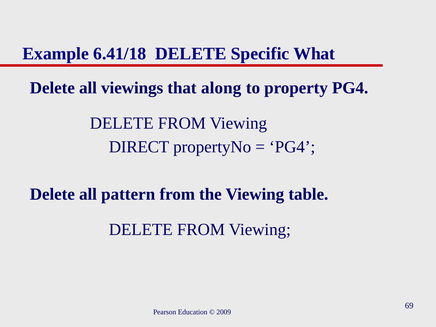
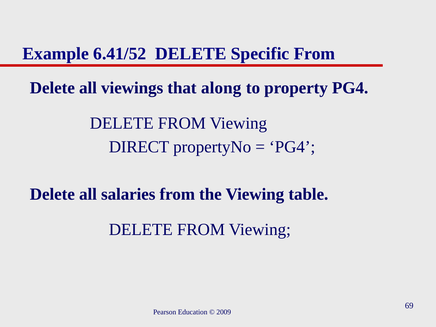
6.41/18: 6.41/18 -> 6.41/52
Specific What: What -> From
pattern: pattern -> salaries
